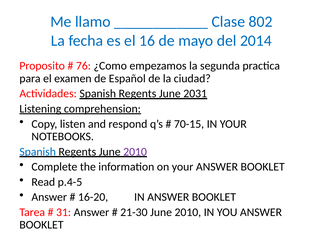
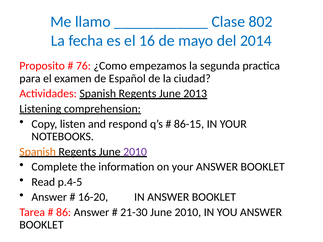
2031: 2031 -> 2013
70-15: 70-15 -> 86-15
Spanish at (38, 152) colour: blue -> orange
31: 31 -> 86
